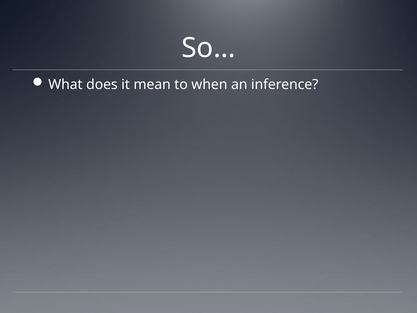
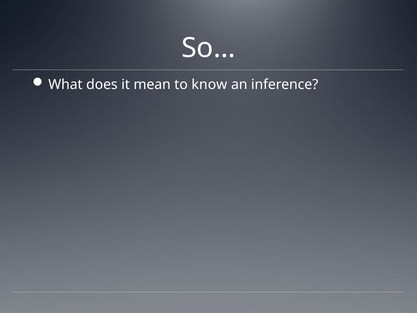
when: when -> know
